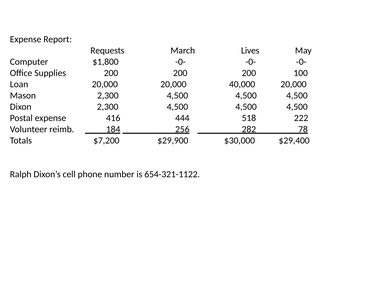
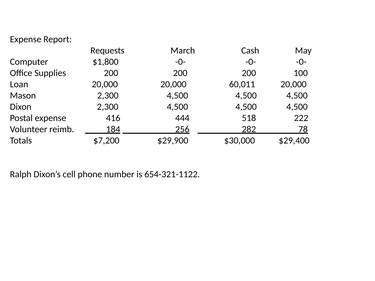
Lives: Lives -> Cash
40,000: 40,000 -> 60,011
